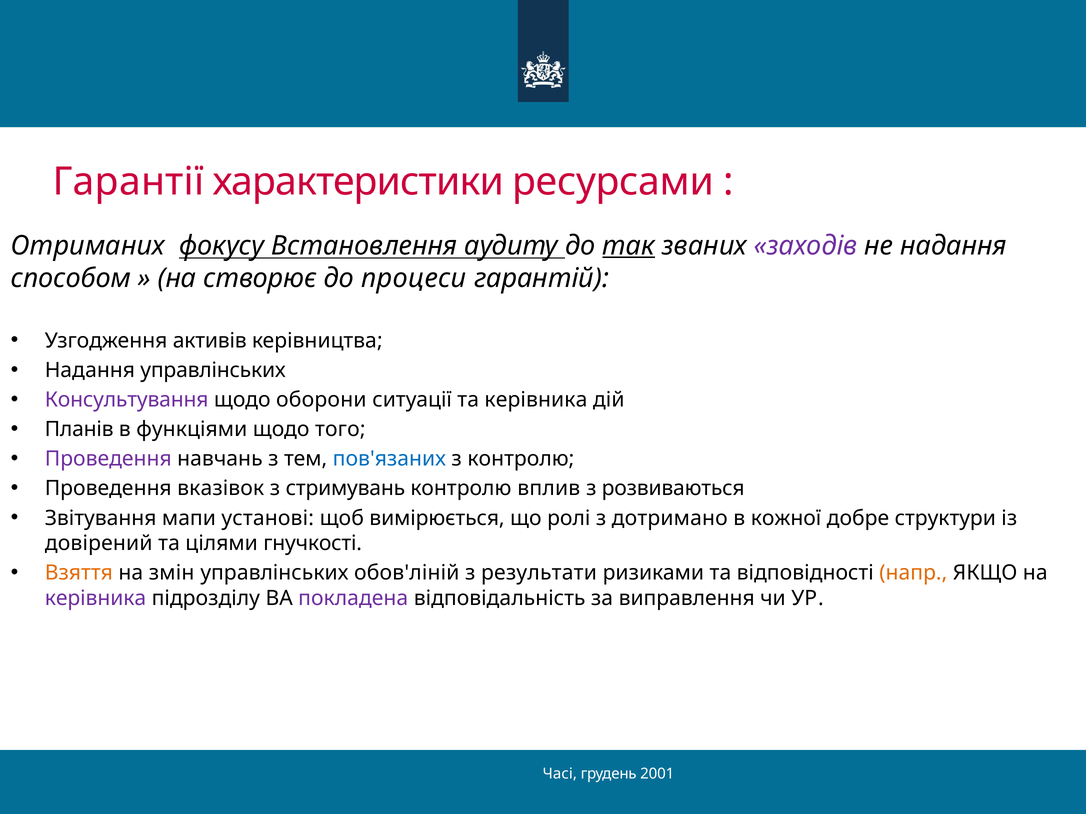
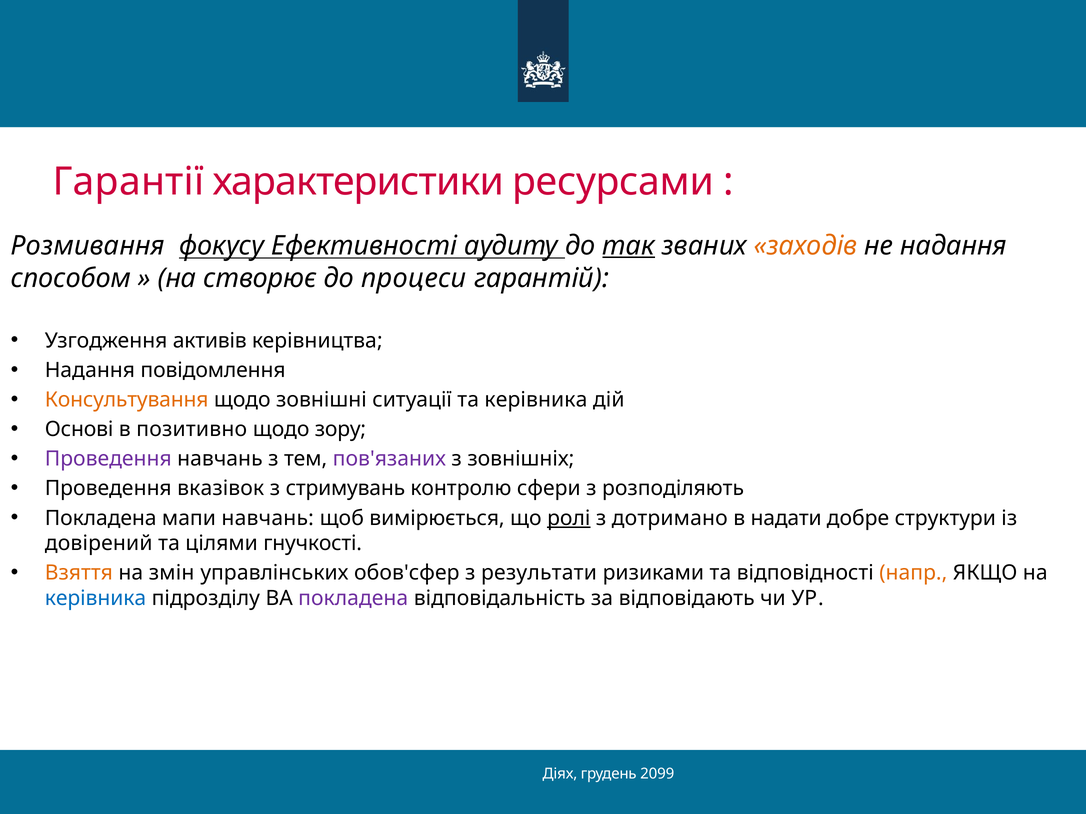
Отриманих: Отриманих -> Розмивання
Встановлення: Встановлення -> Ефективності
заходів colour: purple -> orange
Надання управлінських: управлінських -> повідомлення
Консультування colour: purple -> orange
оборони: оборони -> зовнішні
Планів: Планів -> Основі
функціями: функціями -> позитивно
того: того -> зору
пов'язаних colour: blue -> purple
з контролю: контролю -> зовнішніх
вплив: вплив -> сфери
розвиваються: розвиваються -> розподіляють
Звітування at (101, 518): Звітування -> Покладена
мапи установі: установі -> навчань
ролі underline: none -> present
кожної: кожної -> надати
обов'ліній: обов'ліній -> обов'сфер
керівника at (95, 599) colour: purple -> blue
виправлення: виправлення -> відповідають
Часі: Часі -> Діях
2001: 2001 -> 2099
